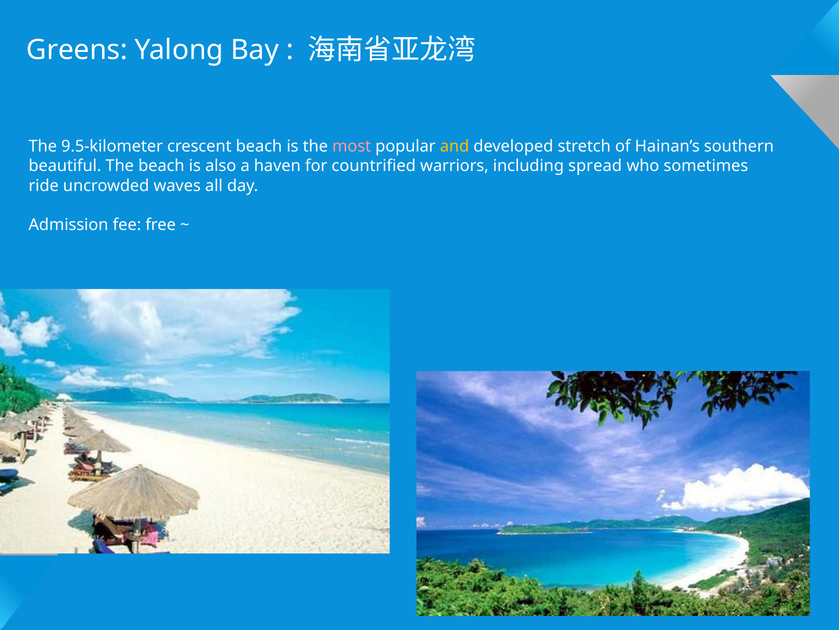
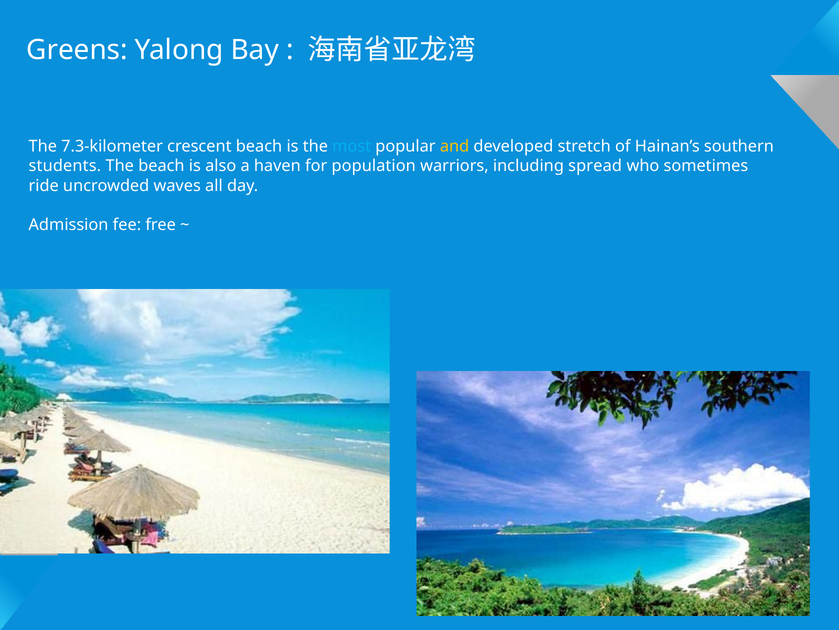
9.5-kilometer: 9.5-kilometer -> 7.3-kilometer
most colour: pink -> light blue
beautiful: beautiful -> students
countrified: countrified -> population
